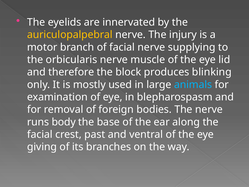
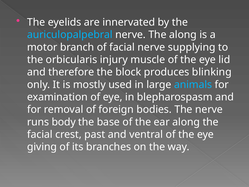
auriculopalpebral colour: yellow -> light blue
The injury: injury -> along
orbicularis nerve: nerve -> injury
